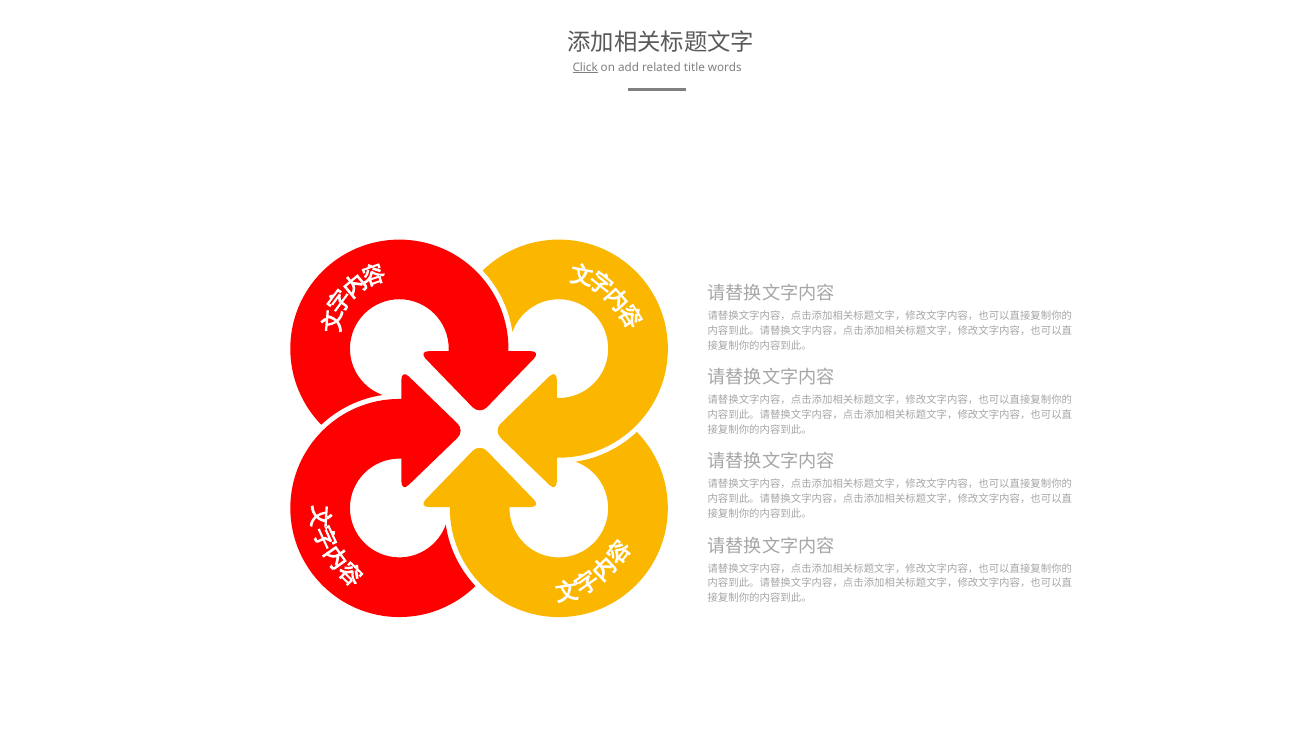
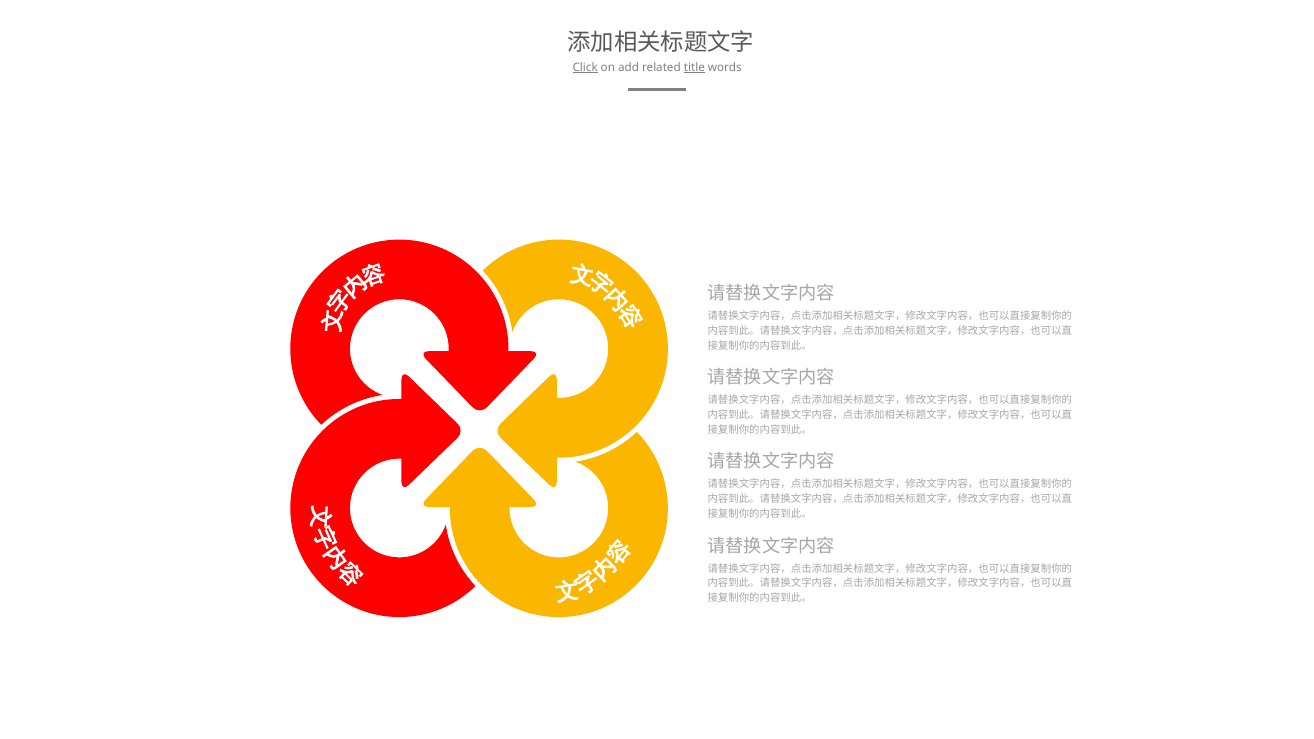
title underline: none -> present
